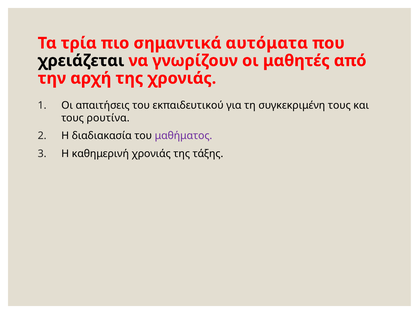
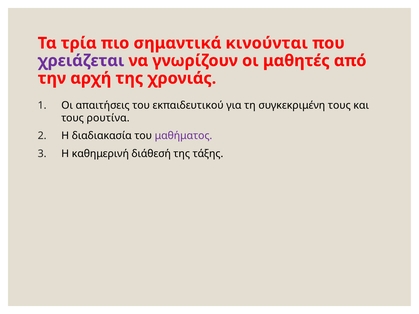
αυτόματα: αυτόματα -> κινούνται
χρειάζεται colour: black -> purple
καθημερινή χρονιάς: χρονιάς -> διάθεσή
